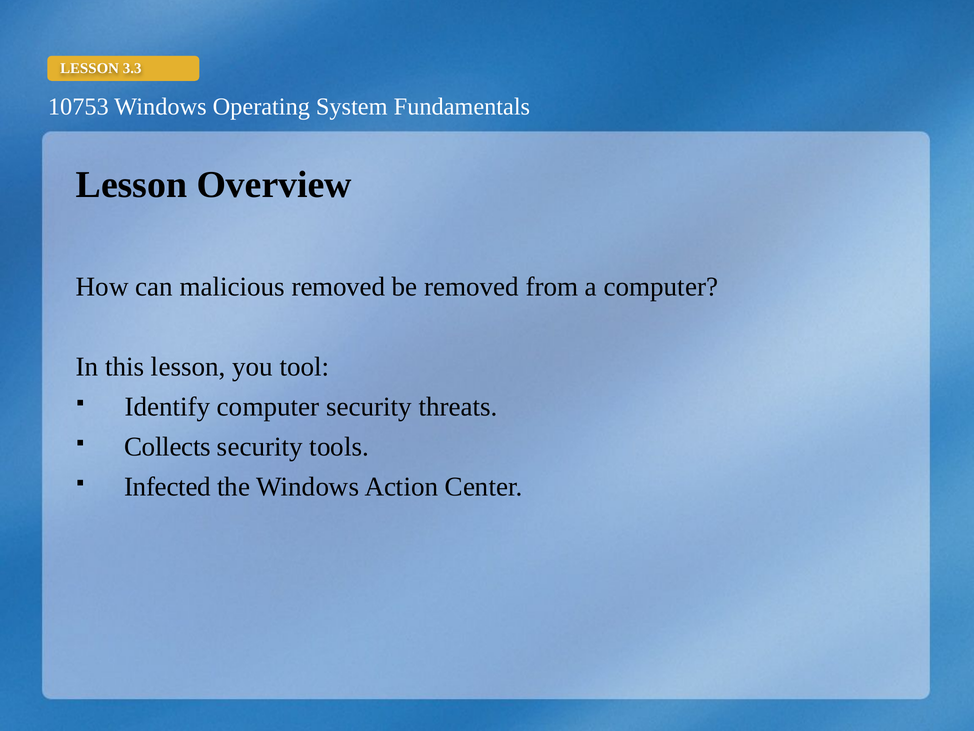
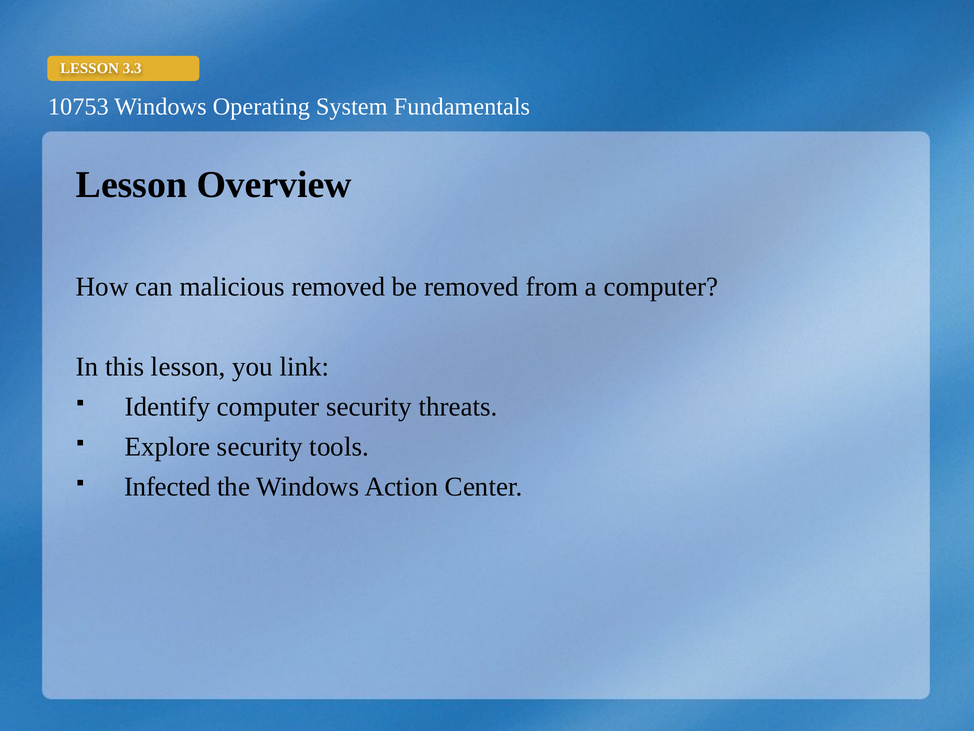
tool: tool -> link
Collects: Collects -> Explore
